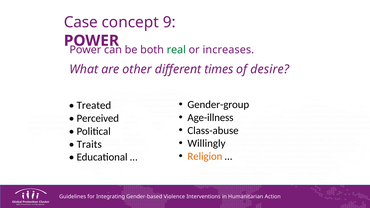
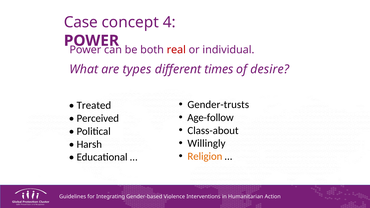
9: 9 -> 4
real colour: green -> red
increases: increases -> individual
other: other -> types
Gender-group: Gender-group -> Gender-trusts
Age-illness: Age-illness -> Age-follow
Class-abuse: Class-abuse -> Class-about
Traits: Traits -> Harsh
